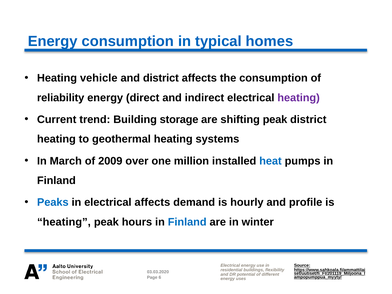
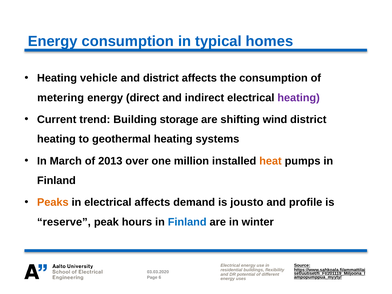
reliability: reliability -> metering
shifting peak: peak -> wind
2009: 2009 -> 2013
heat colour: blue -> orange
Peaks colour: blue -> orange
hourly: hourly -> jousto
heating at (64, 222): heating -> reserve
